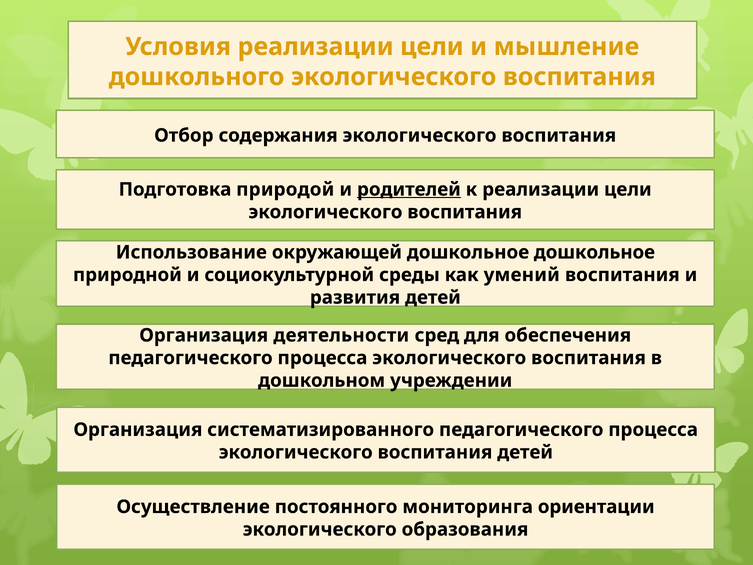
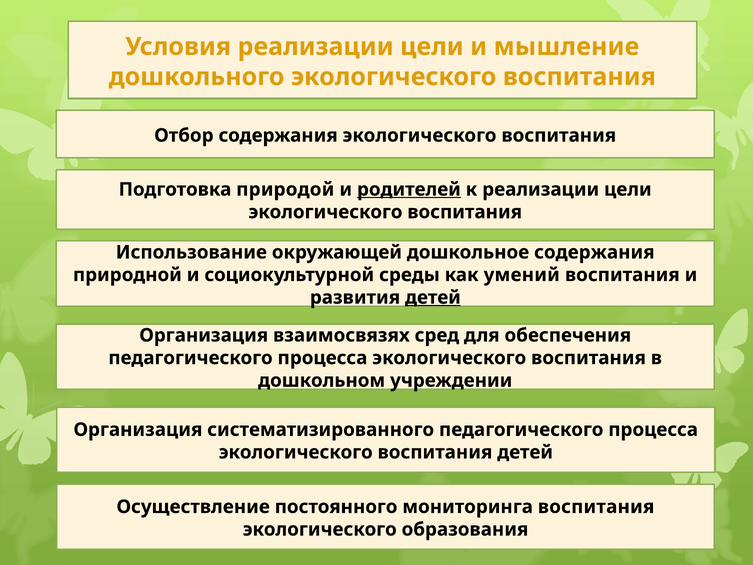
дошкольное дошкольное: дошкольное -> содержания
детей at (433, 297) underline: none -> present
деятельности: деятельности -> взаимосвязях
мониторинга ориентации: ориентации -> воспитания
